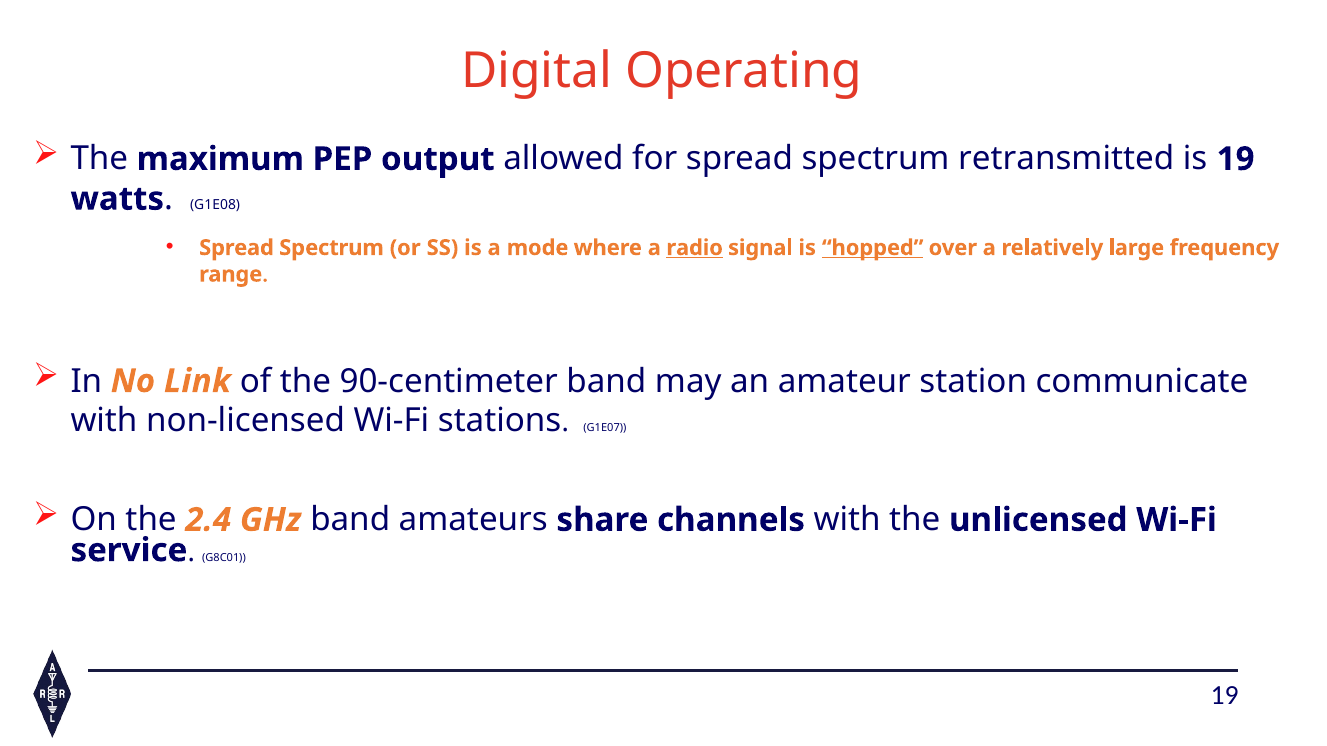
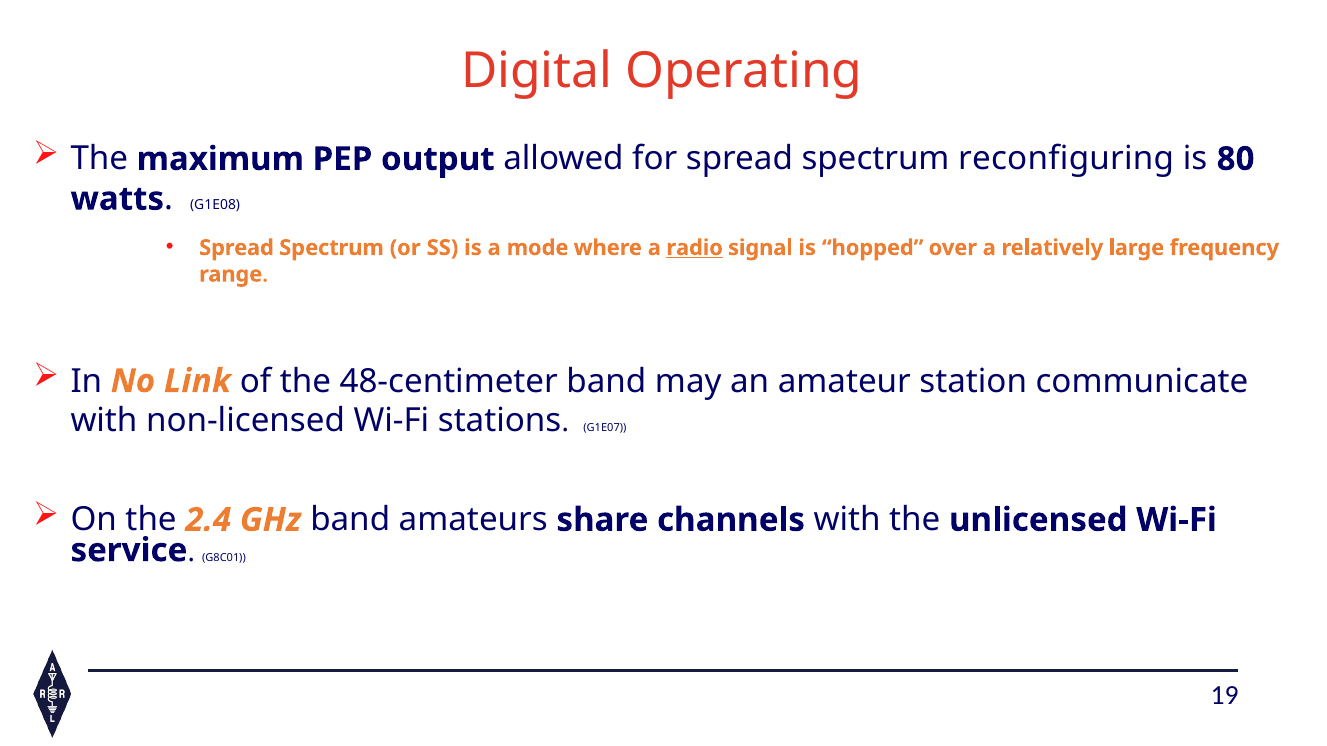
retransmitted: retransmitted -> reconfiguring
is 19: 19 -> 80
hopped underline: present -> none
90-centimeter: 90-centimeter -> 48-centimeter
